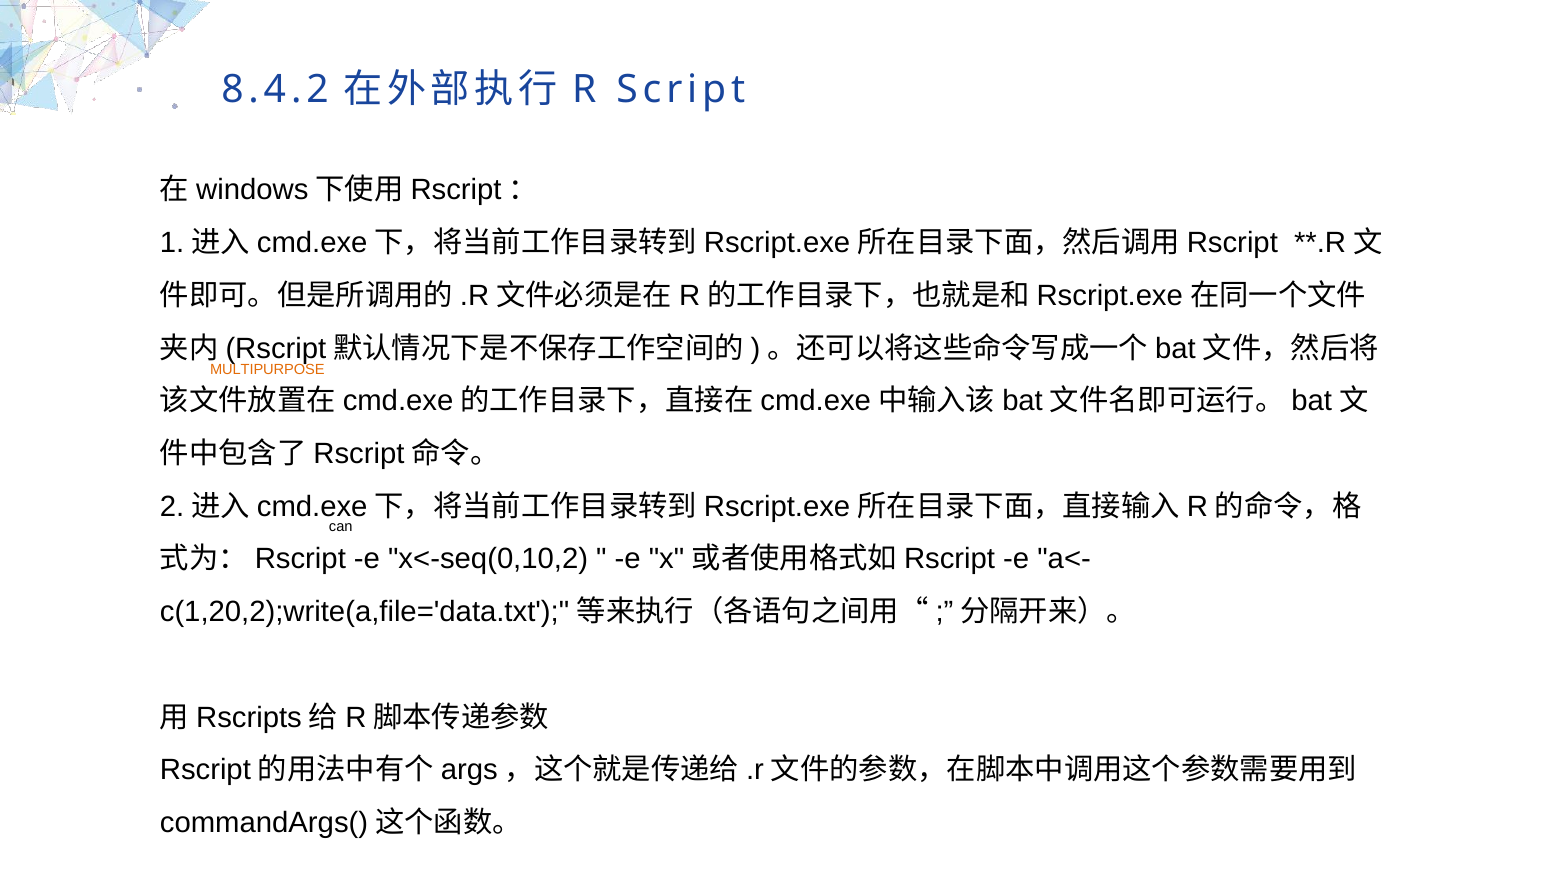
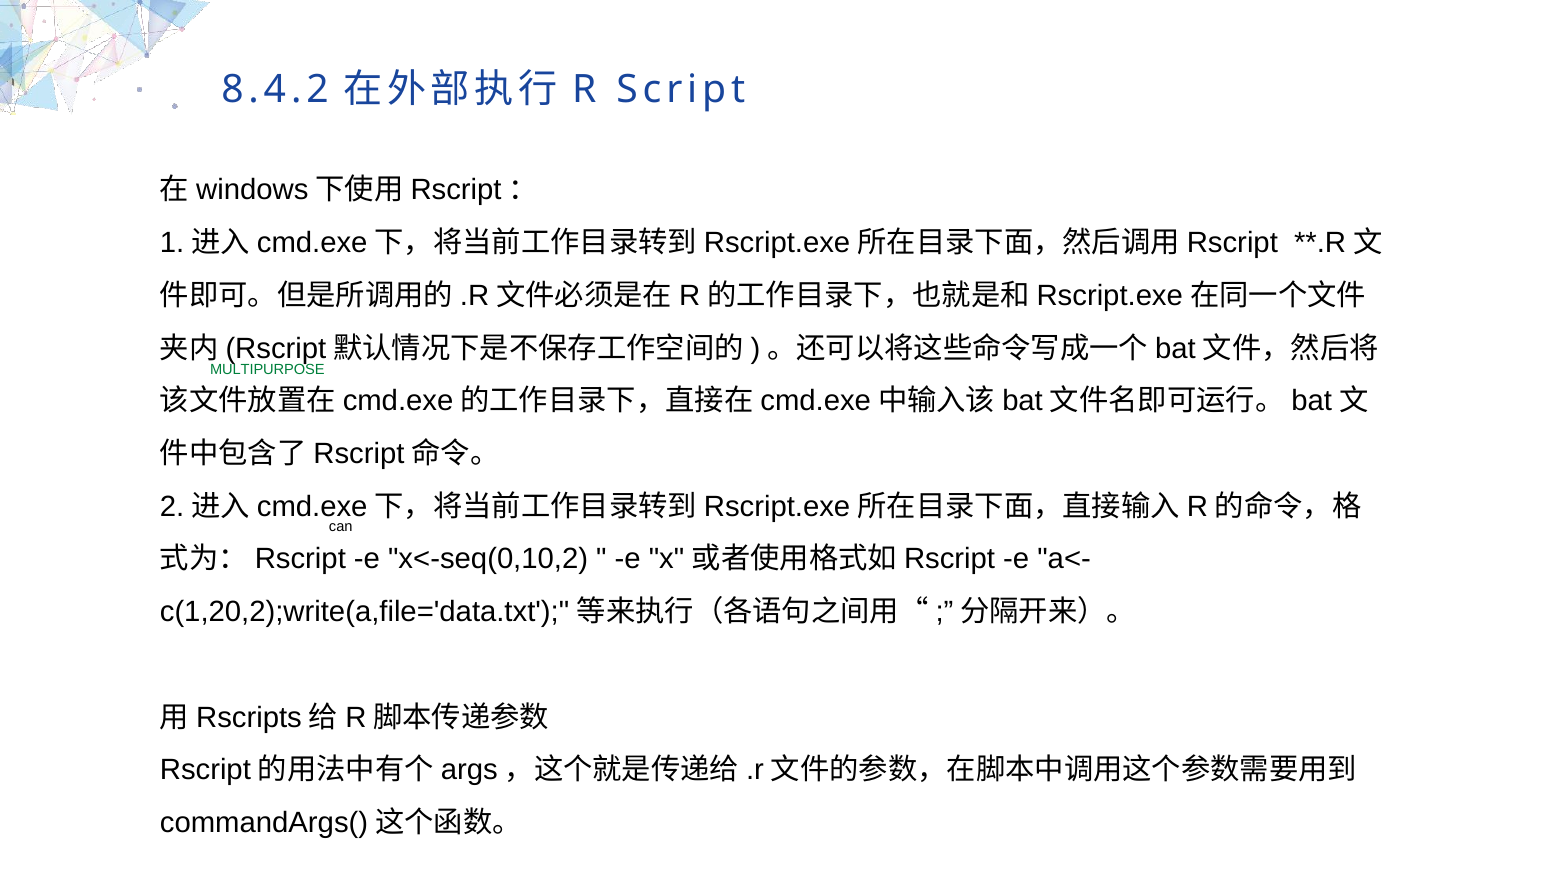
MULTIPURPOSE colour: orange -> green
